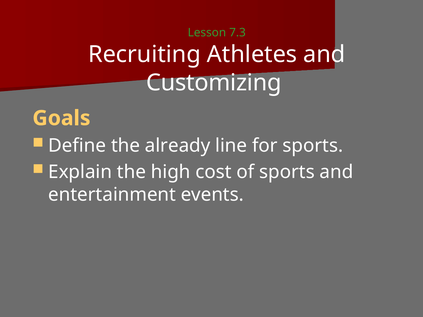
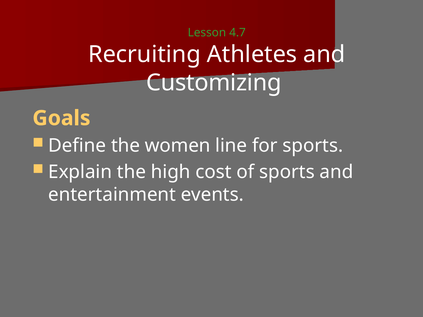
7.3: 7.3 -> 4.7
already: already -> women
